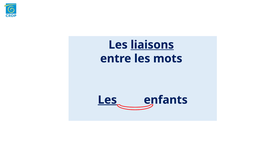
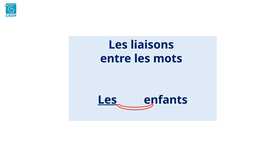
liaisons underline: present -> none
